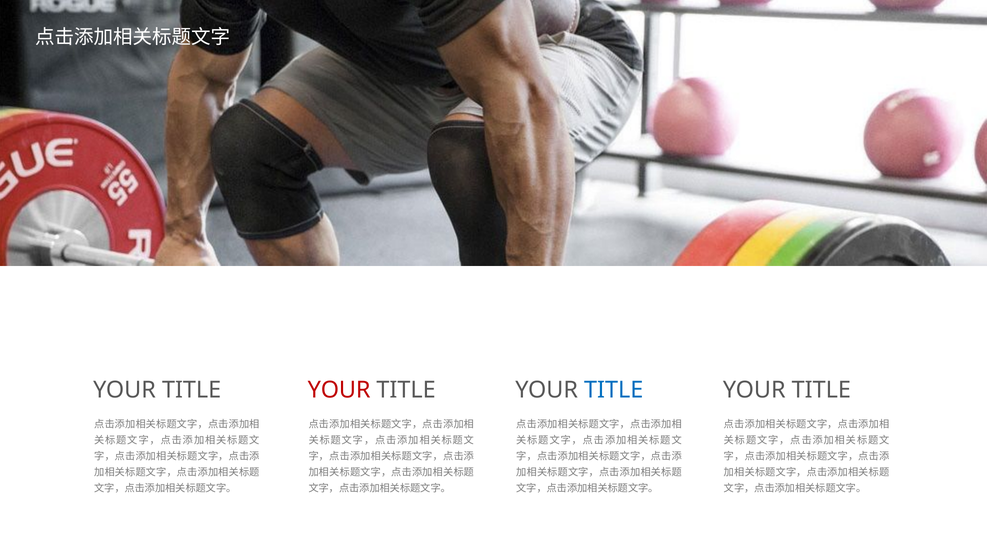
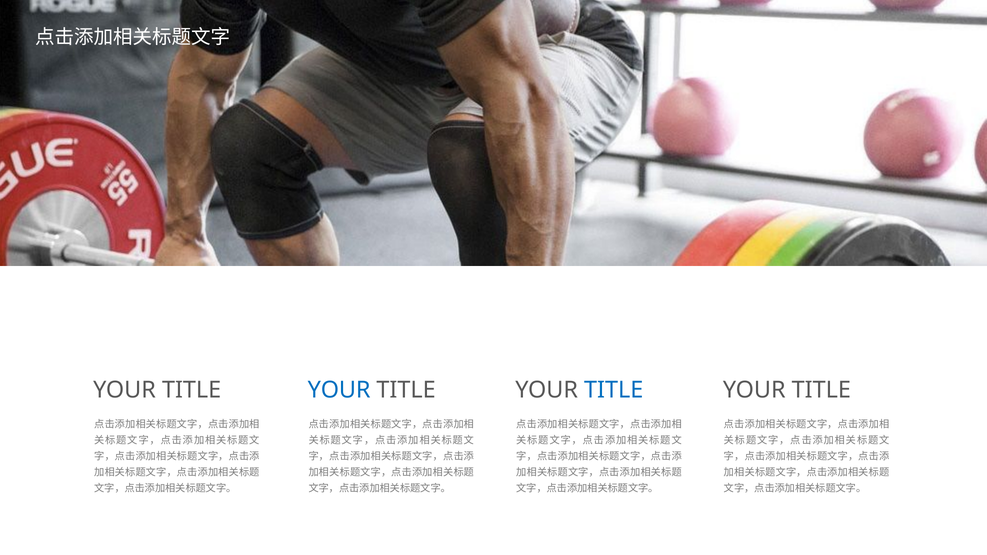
YOUR at (339, 390) colour: red -> blue
